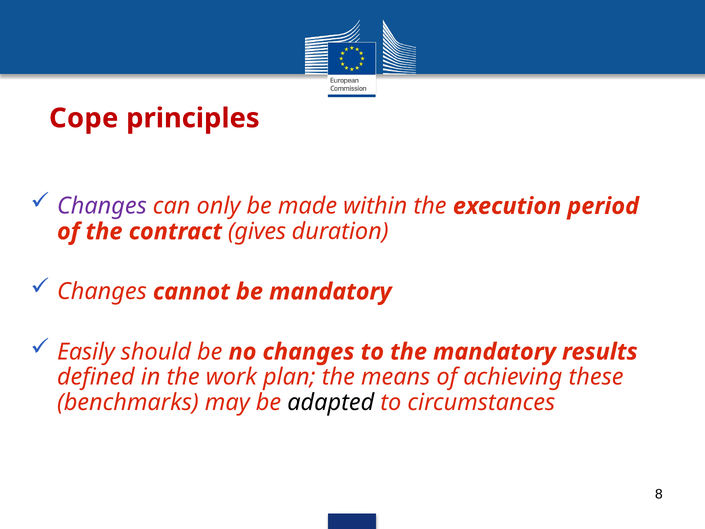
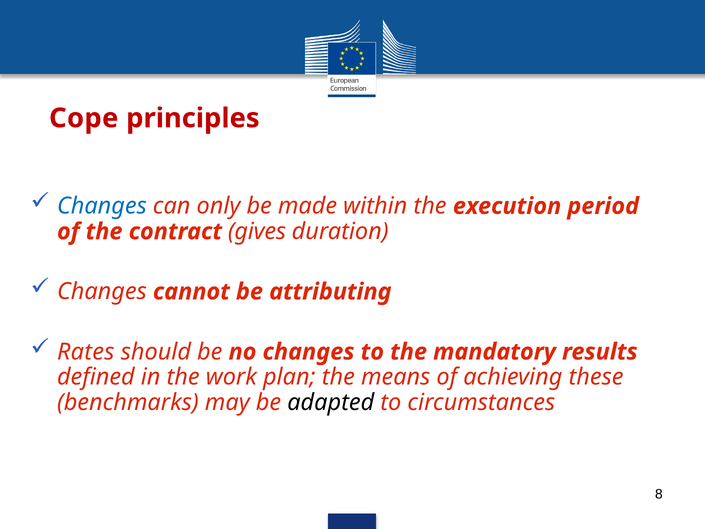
Changes at (102, 206) colour: purple -> blue
be mandatory: mandatory -> attributing
Easily: Easily -> Rates
